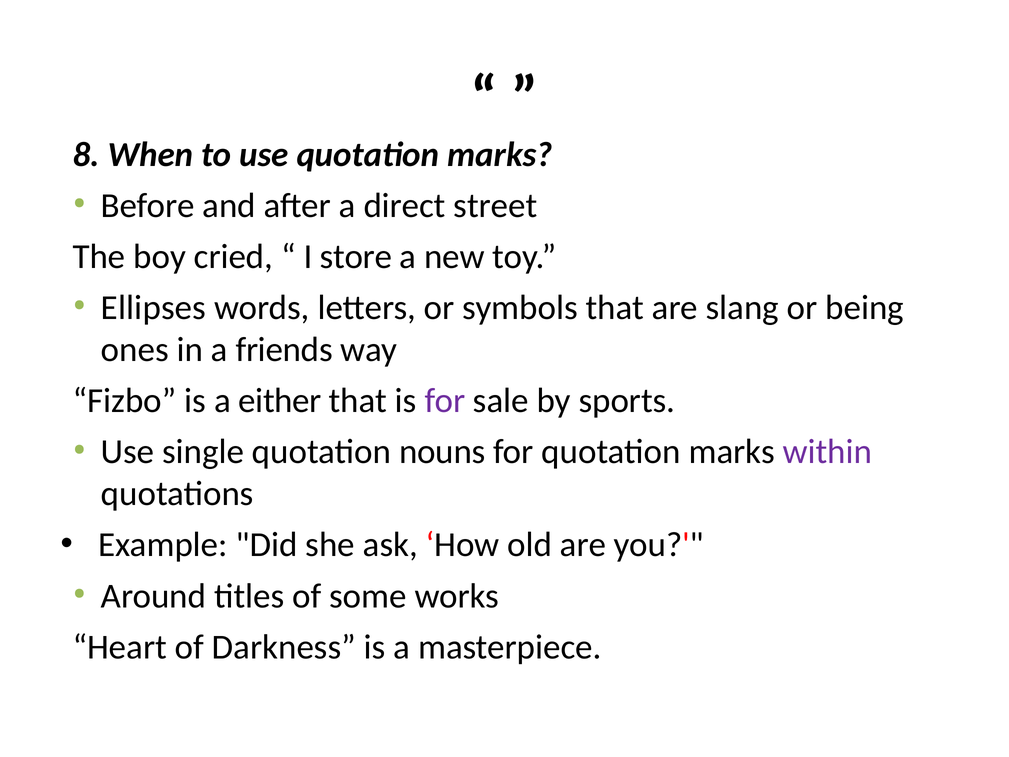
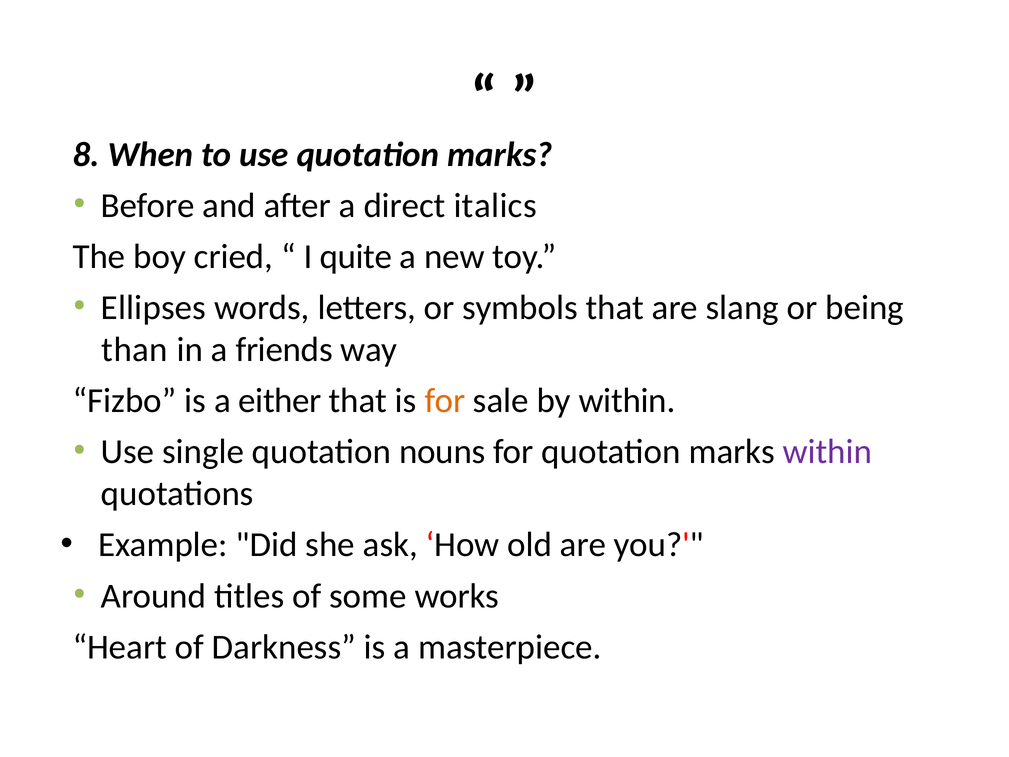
street: street -> italics
store: store -> quite
ones: ones -> than
for at (445, 401) colour: purple -> orange
by sports: sports -> within
